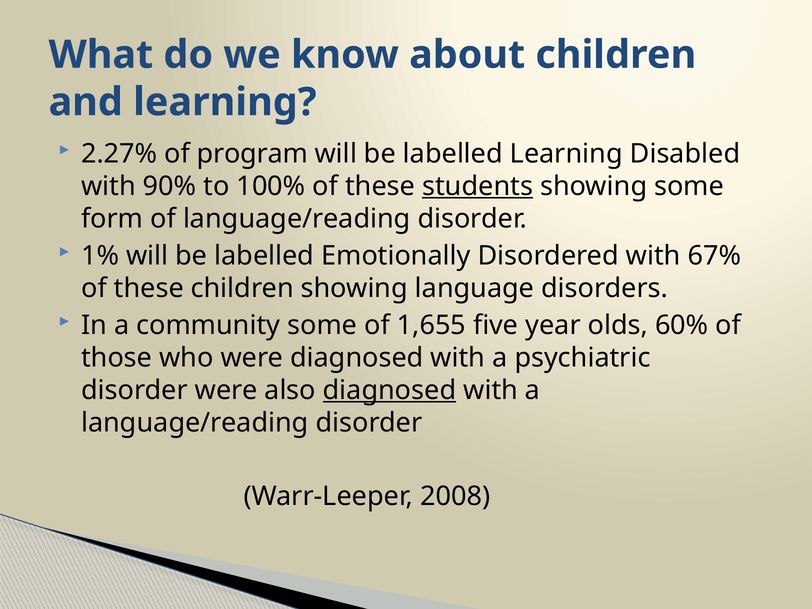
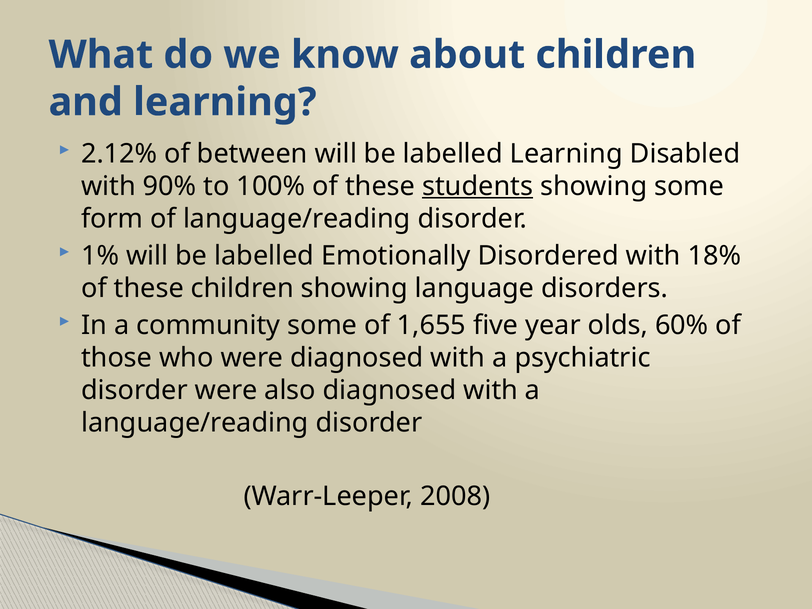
2.27%: 2.27% -> 2.12%
program: program -> between
67%: 67% -> 18%
diagnosed at (390, 390) underline: present -> none
